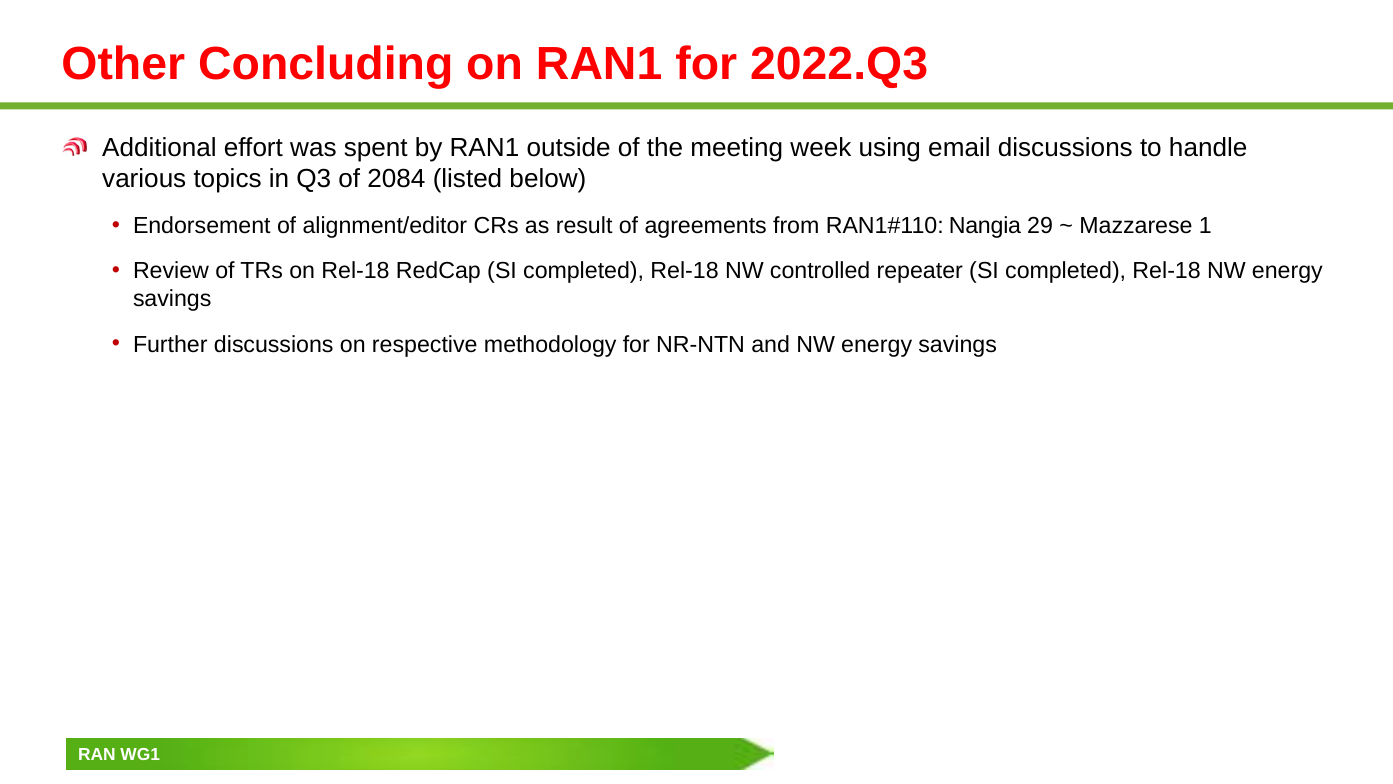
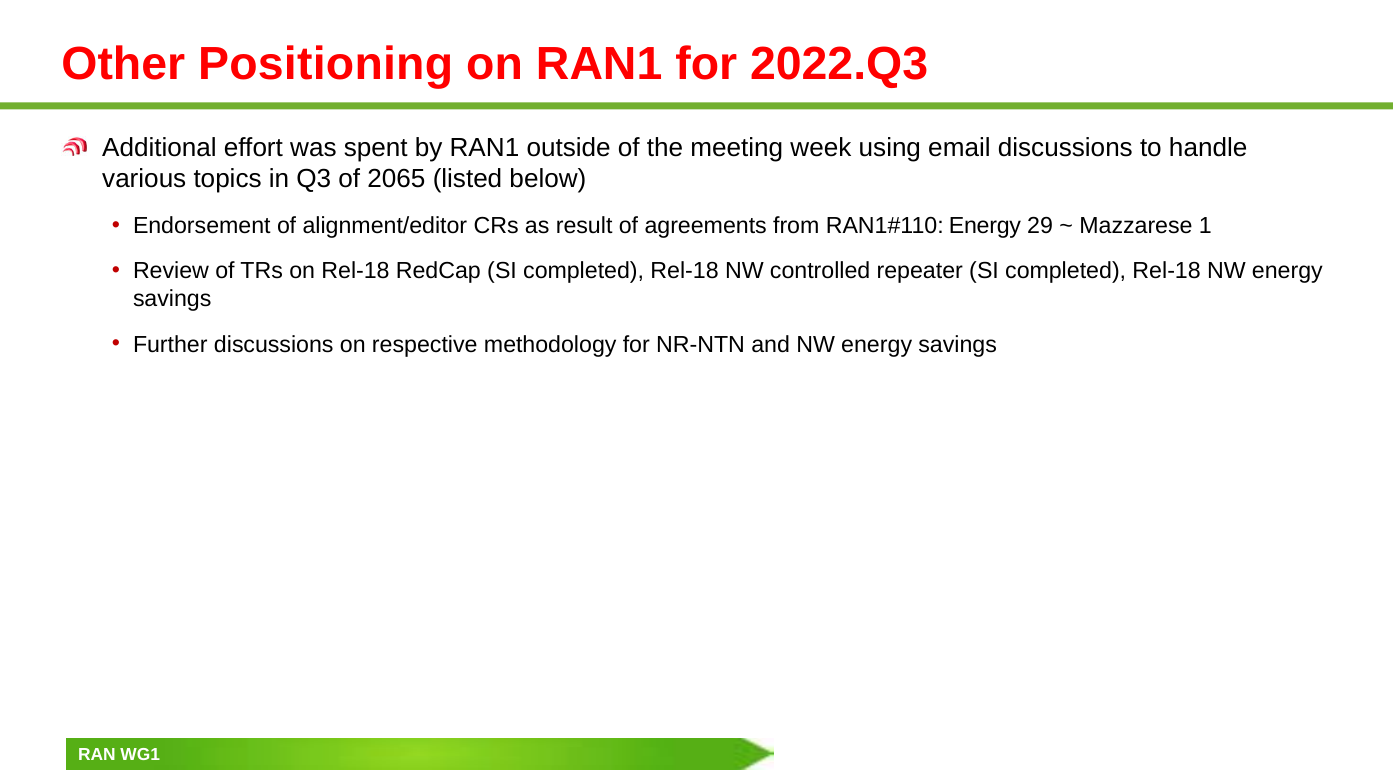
Concluding: Concluding -> Positioning
2084: 2084 -> 2065
Nangia at (985, 226): Nangia -> Energy
